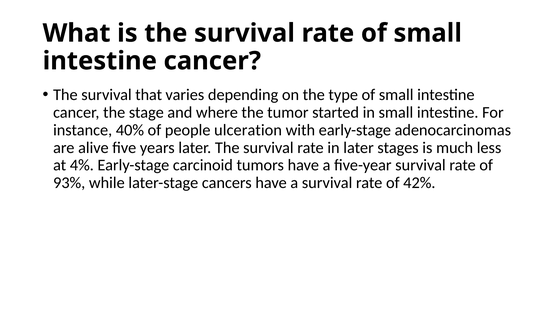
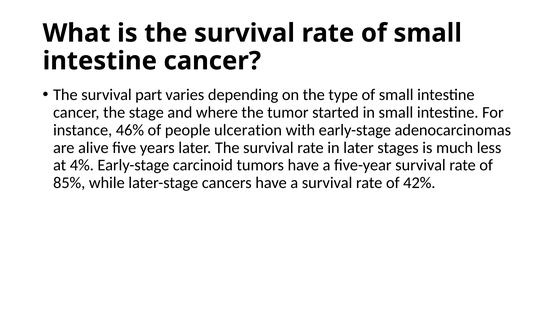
that: that -> part
40%: 40% -> 46%
93%: 93% -> 85%
